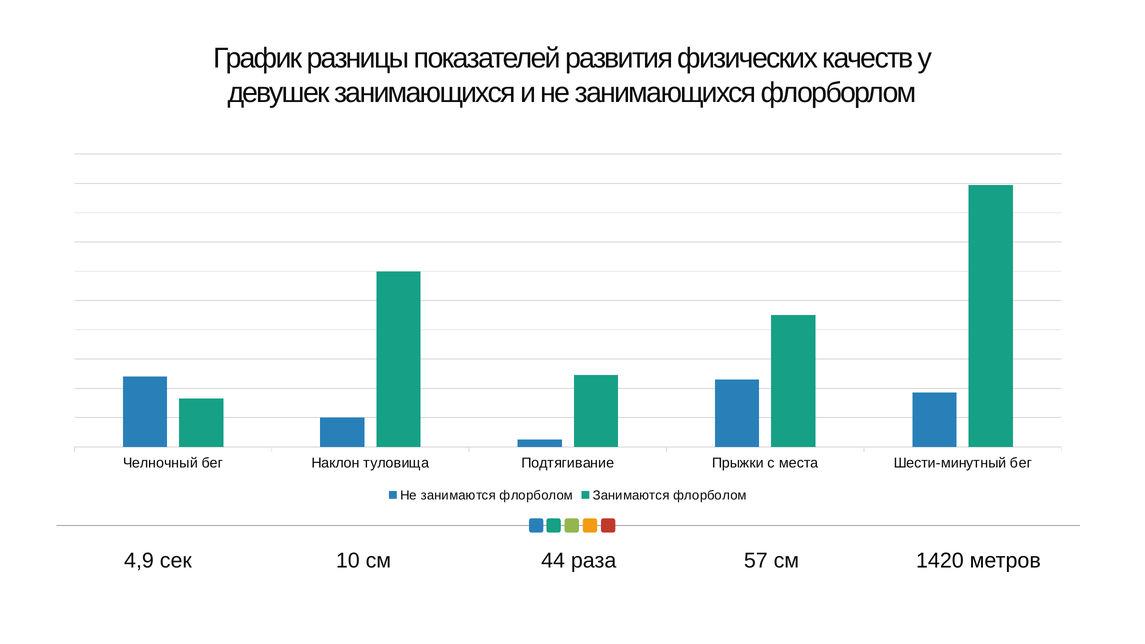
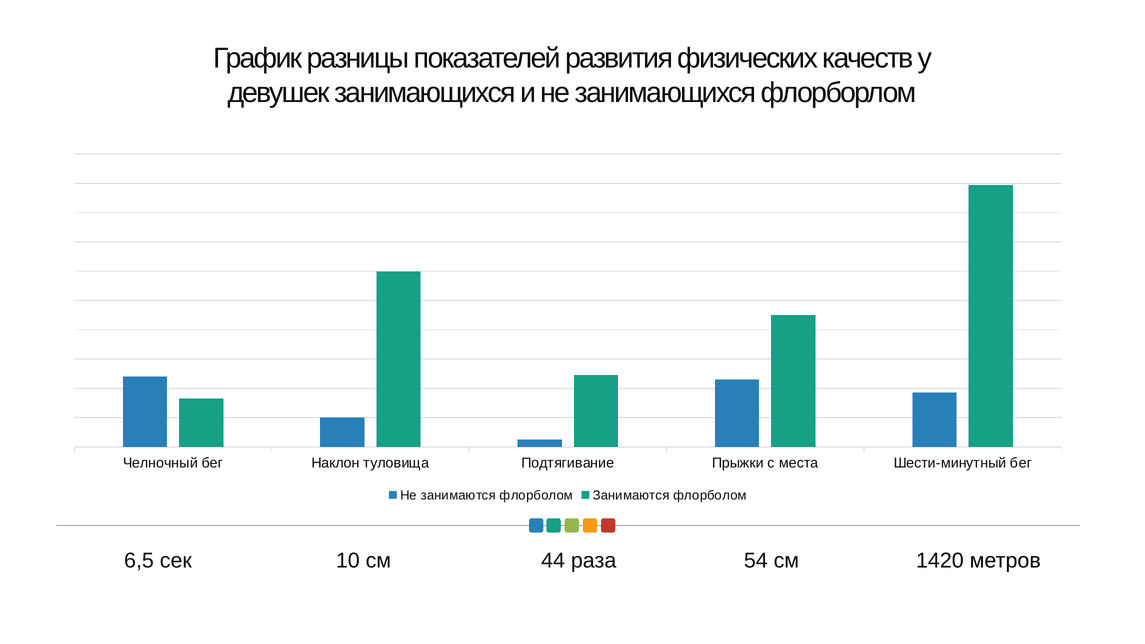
4,9: 4,9 -> 6,5
57: 57 -> 54
